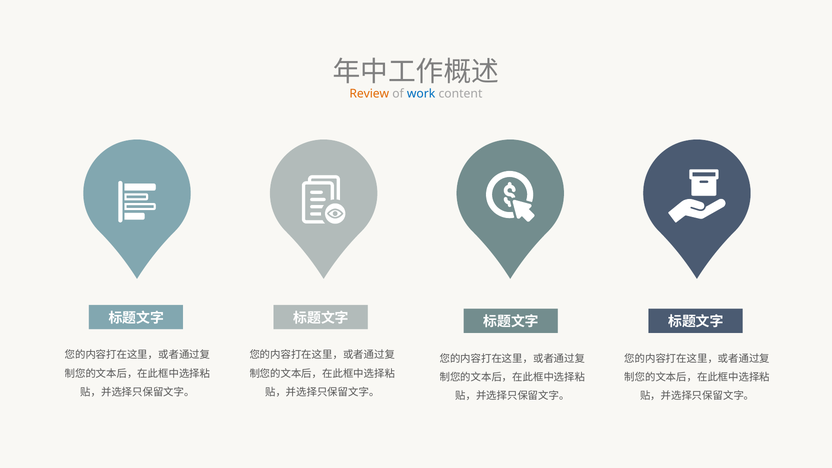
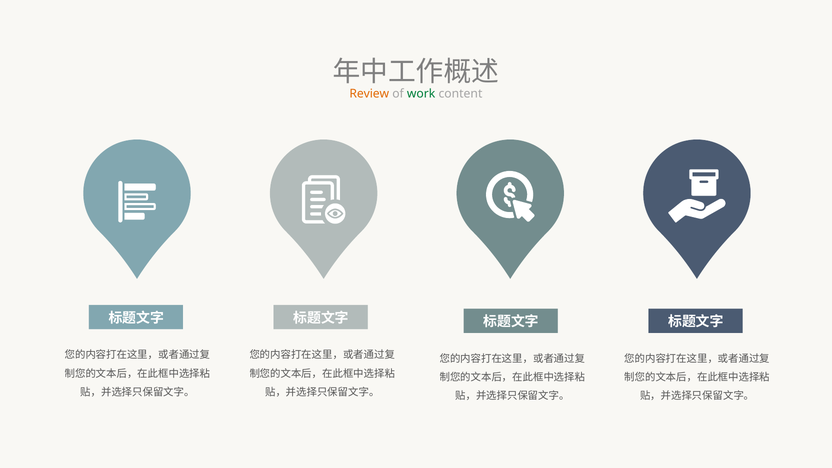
work colour: blue -> green
